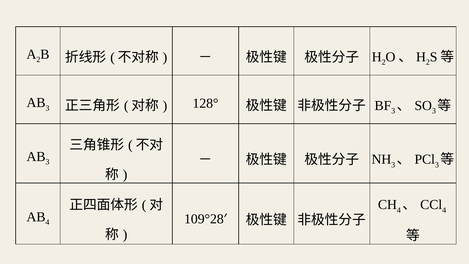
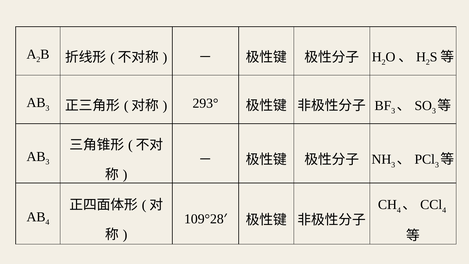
128°: 128° -> 293°
